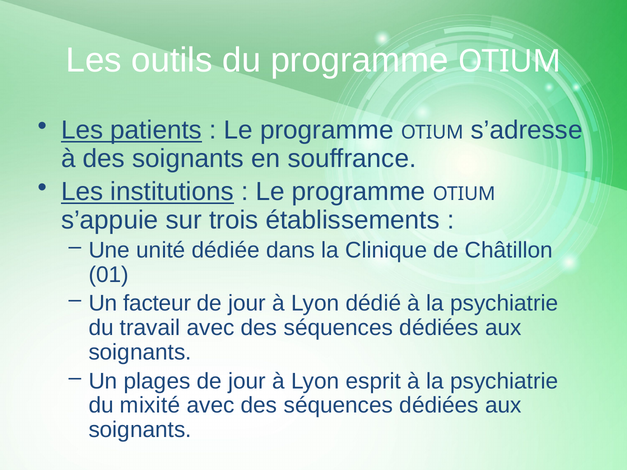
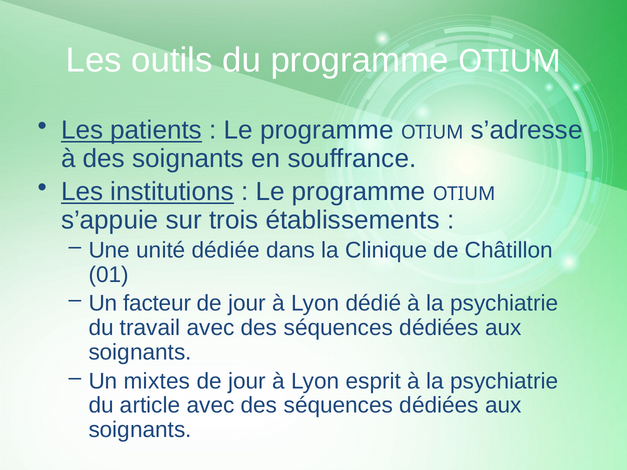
plages: plages -> mixtes
mixité: mixité -> article
